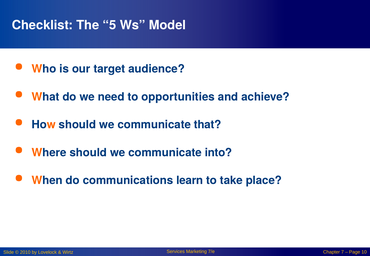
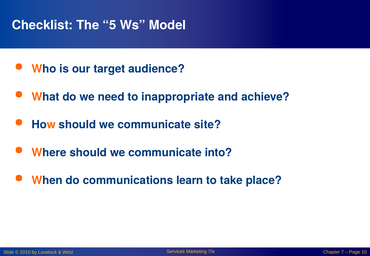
opportunities: opportunities -> inappropriate
that: that -> site
